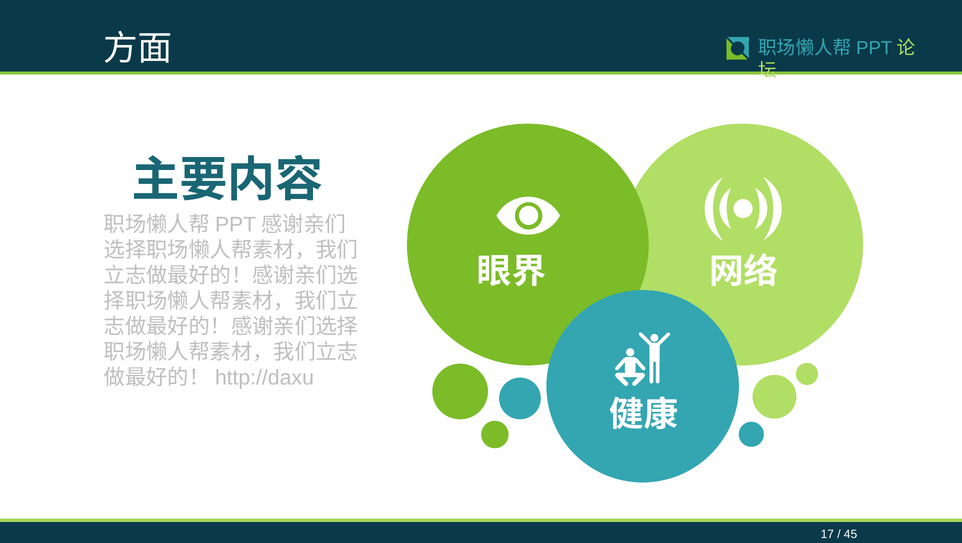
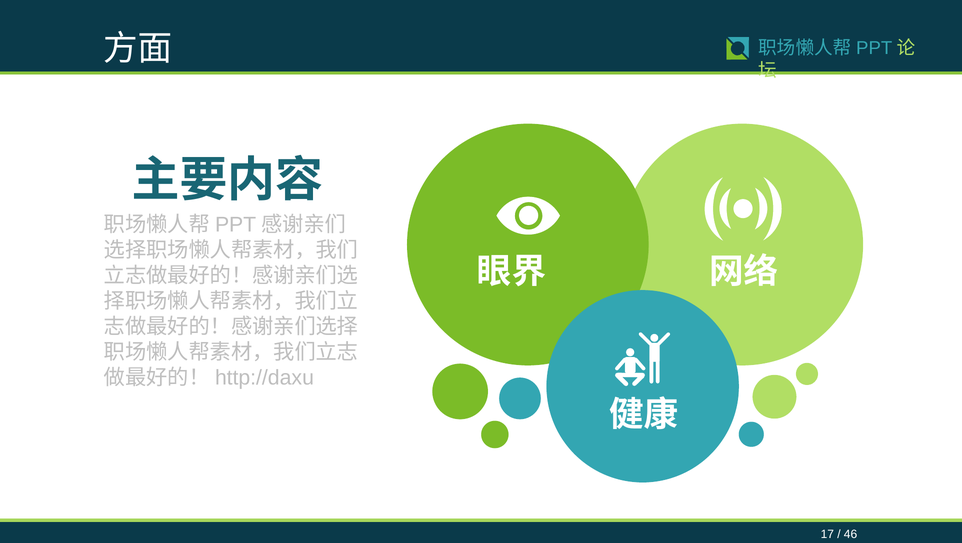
45: 45 -> 46
